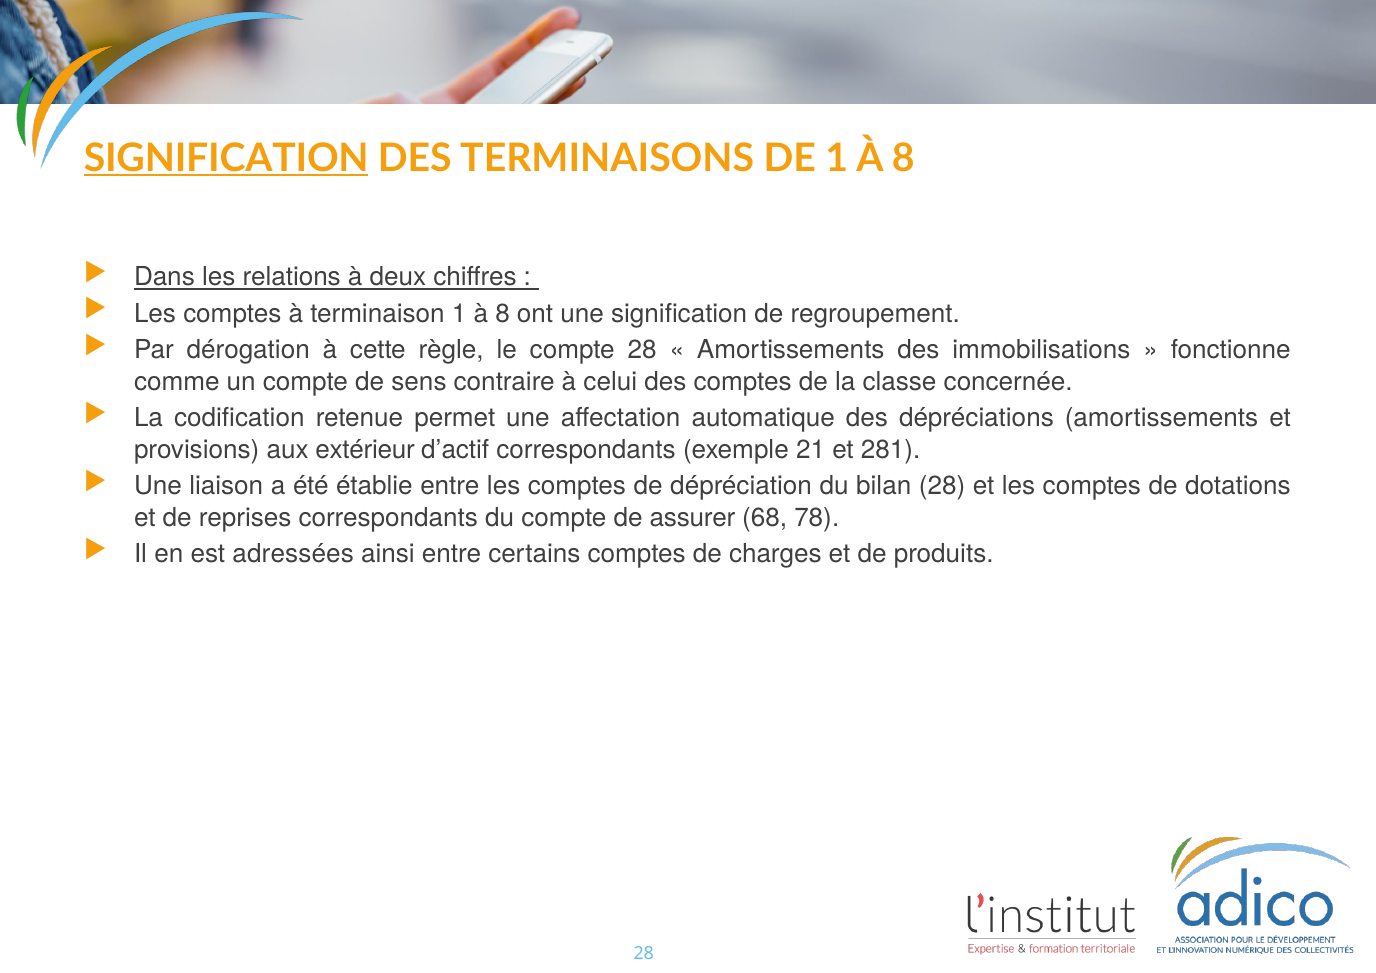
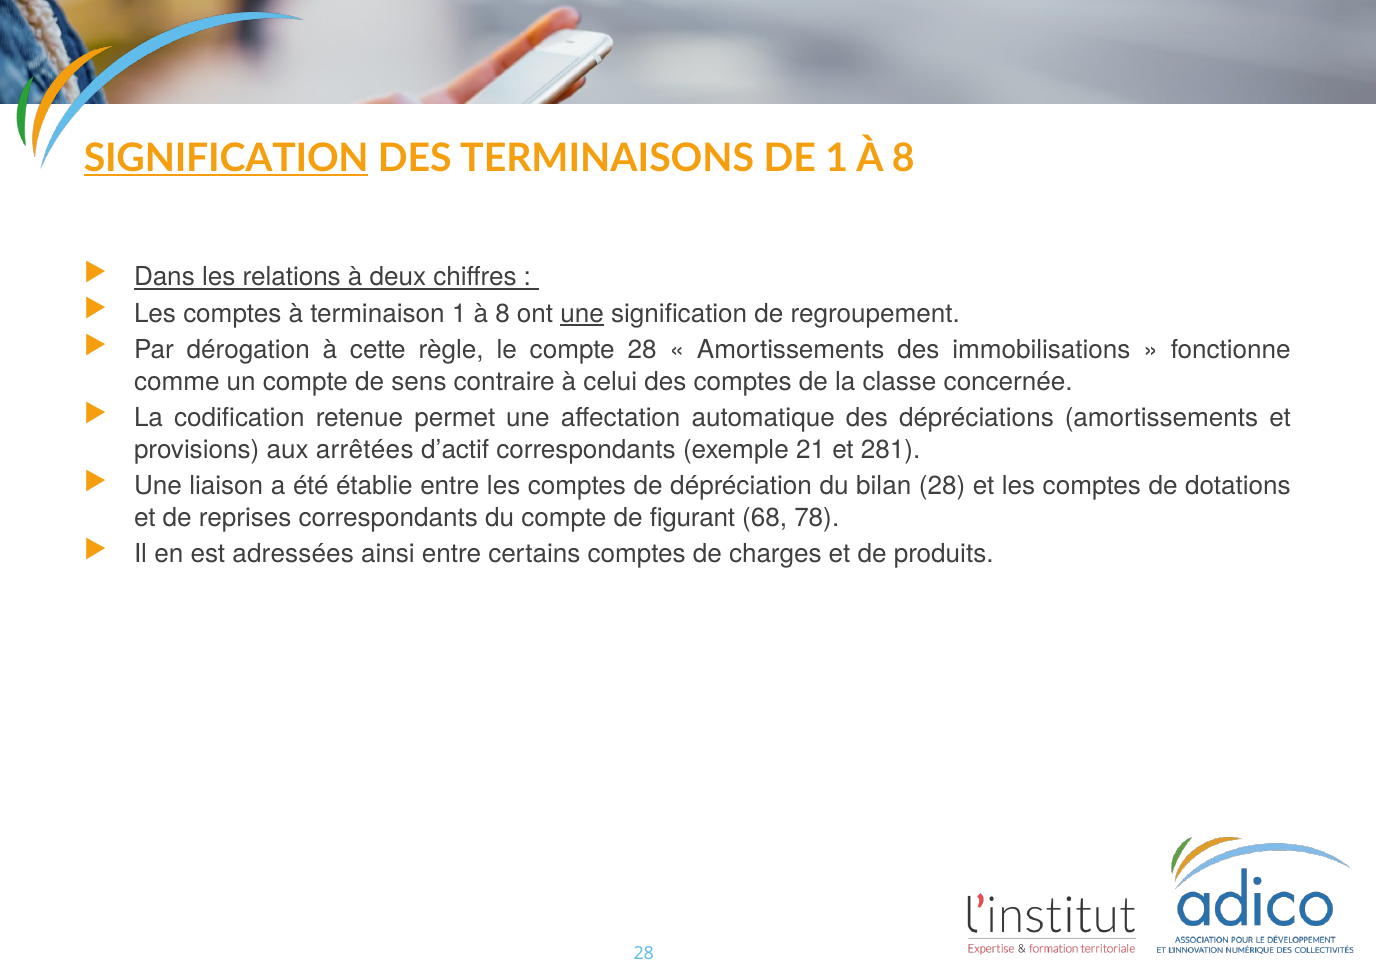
une at (582, 314) underline: none -> present
extérieur: extérieur -> arrêtées
assurer: assurer -> figurant
